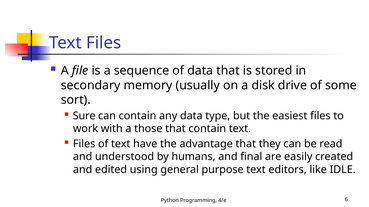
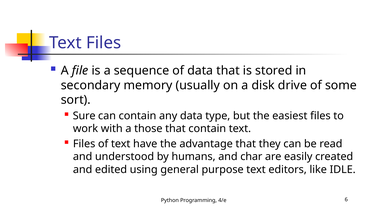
final: final -> char
